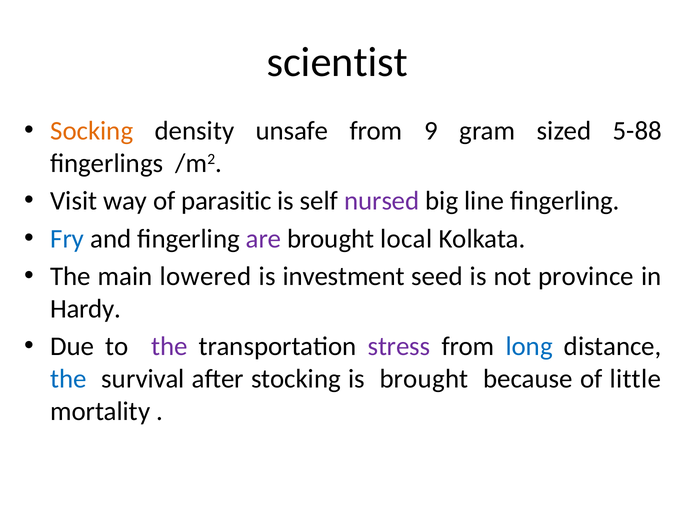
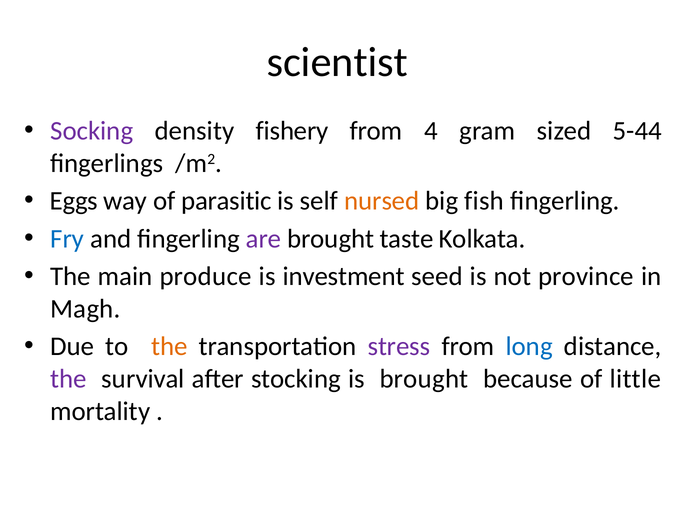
Socking colour: orange -> purple
unsafe: unsafe -> fishery
9: 9 -> 4
5-88: 5-88 -> 5-44
Visit: Visit -> Eggs
nursed colour: purple -> orange
line: line -> fish
local: local -> taste
lowered: lowered -> produce
Hardy: Hardy -> Magh
the at (169, 347) colour: purple -> orange
the at (68, 379) colour: blue -> purple
